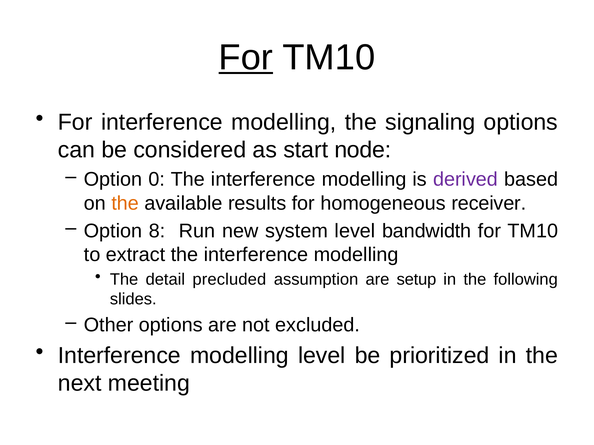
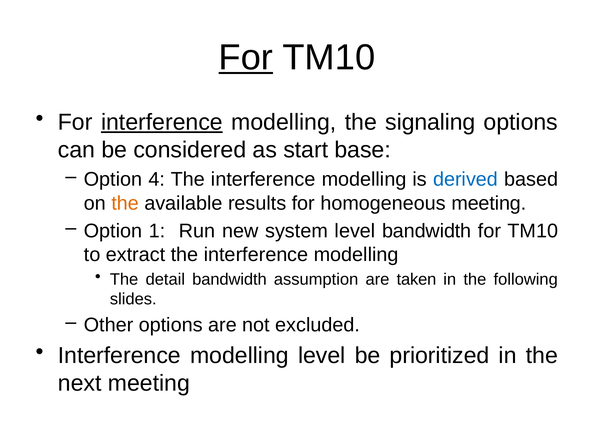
interference at (162, 122) underline: none -> present
node: node -> base
0: 0 -> 4
derived colour: purple -> blue
homogeneous receiver: receiver -> meeting
8: 8 -> 1
detail precluded: precluded -> bandwidth
setup: setup -> taken
